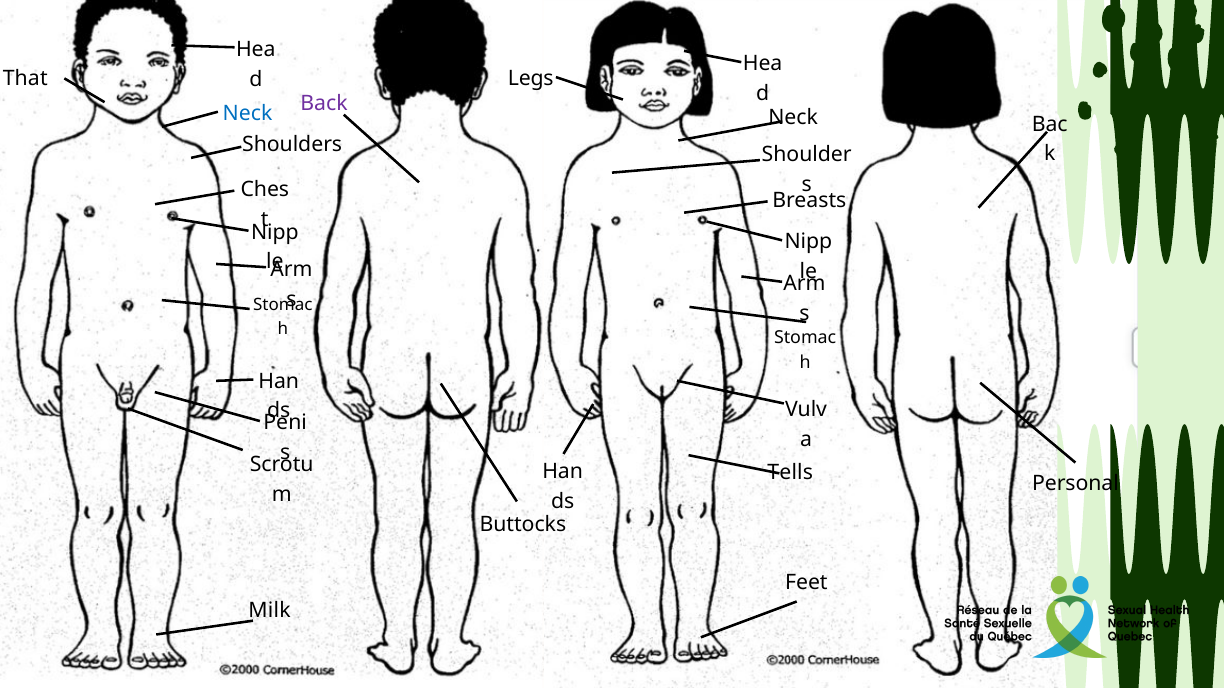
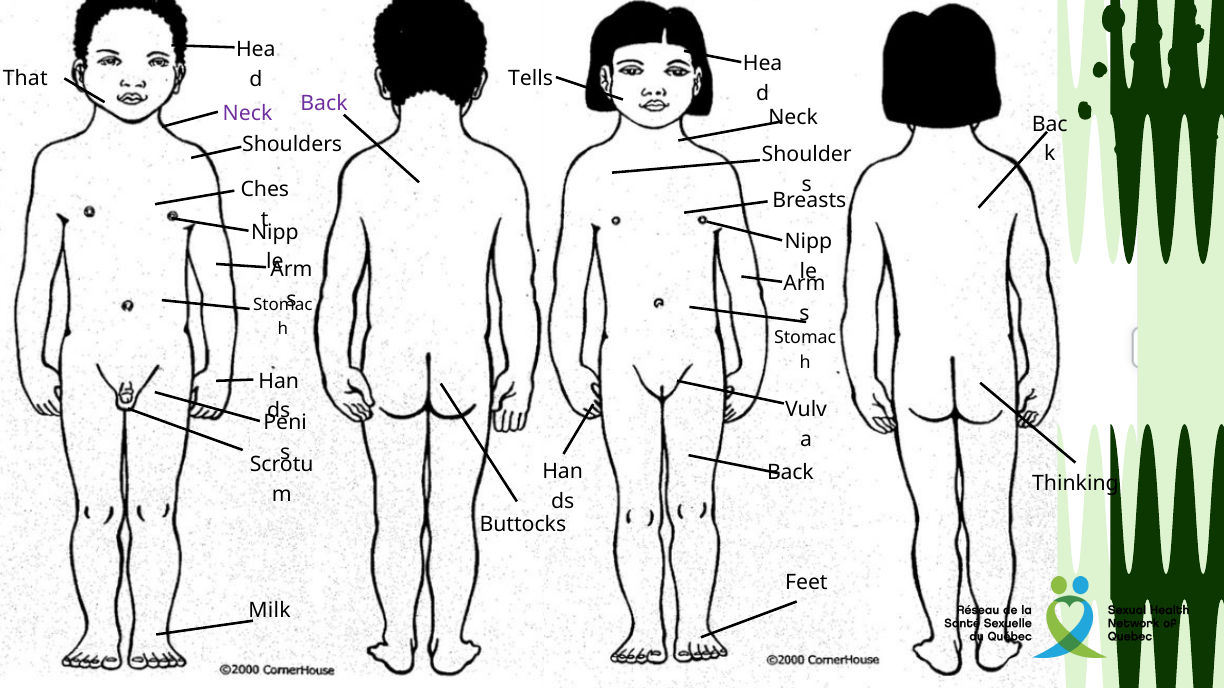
Legs: Legs -> Tells
Neck at (248, 113) colour: blue -> purple
Tells at (790, 473): Tells -> Back
Personal: Personal -> Thinking
